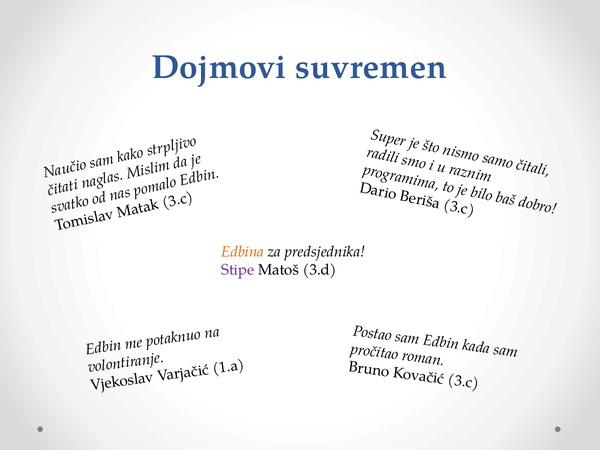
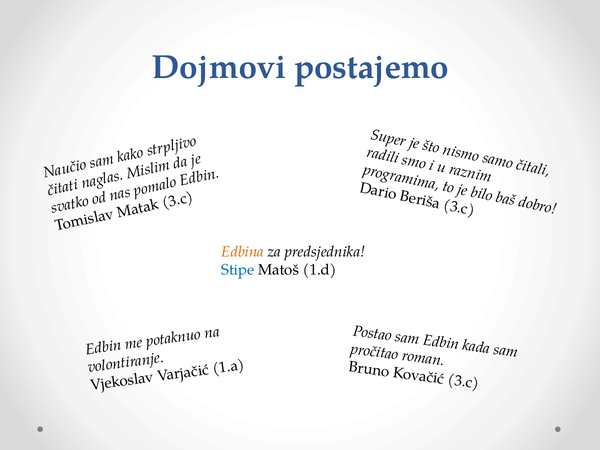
suvremen: suvremen -> postajemo
Stipe colour: purple -> blue
3.d: 3.d -> 1.d
